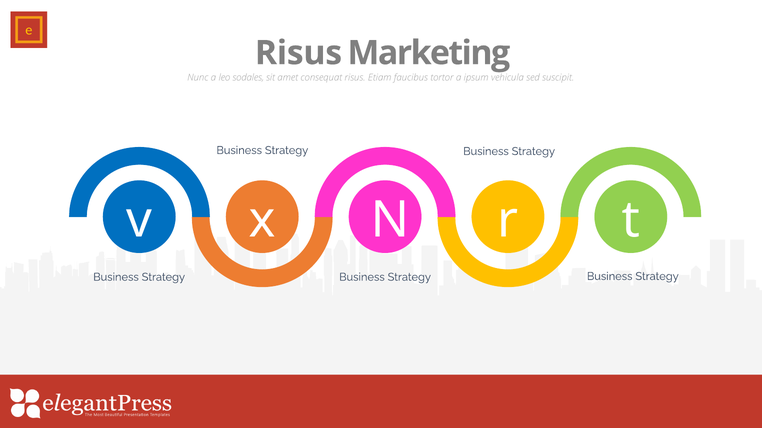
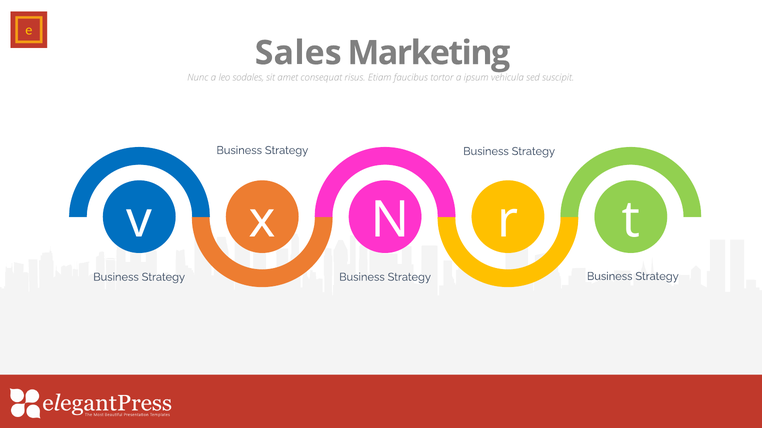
Risus at (298, 53): Risus -> Sales
